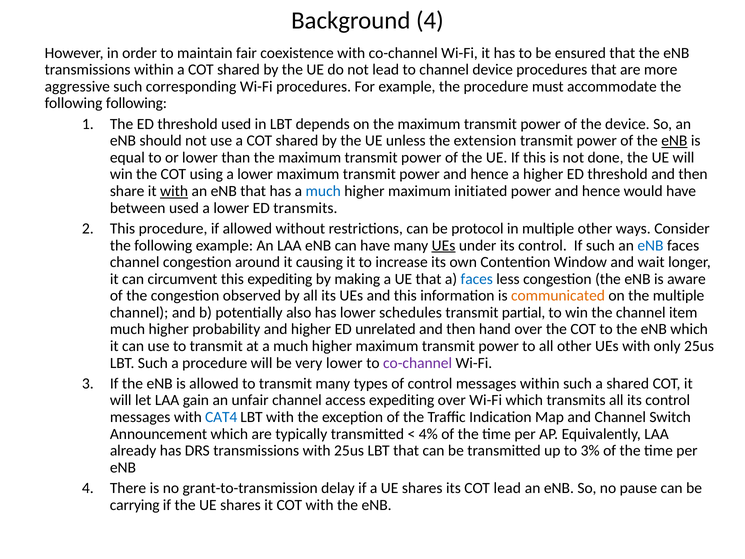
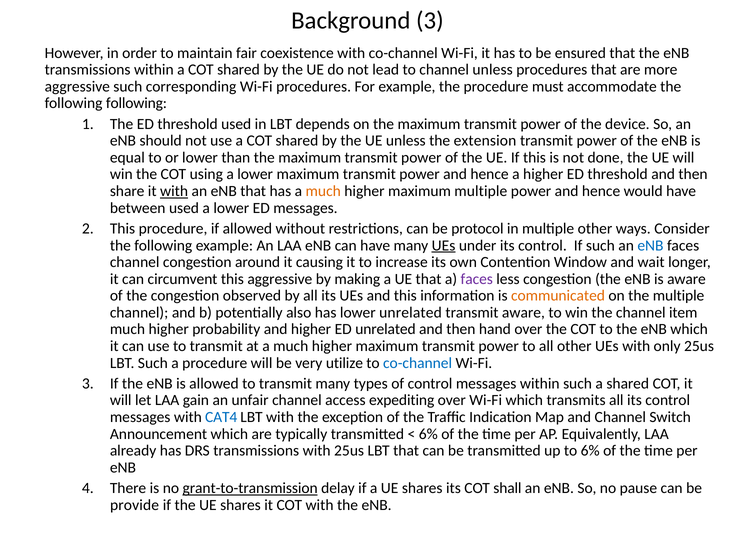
Background 4: 4 -> 3
channel device: device -> unless
eNB at (674, 141) underline: present -> none
much at (323, 191) colour: blue -> orange
maximum initiated: initiated -> multiple
ED transmits: transmits -> messages
this expediting: expediting -> aggressive
faces at (477, 279) colour: blue -> purple
lower schedules: schedules -> unrelated
transmit partial: partial -> aware
very lower: lower -> utilize
co-channel at (418, 363) colour: purple -> blue
4% at (428, 434): 4% -> 6%
to 3%: 3% -> 6%
grant-to-transmission underline: none -> present
COT lead: lead -> shall
carrying: carrying -> provide
